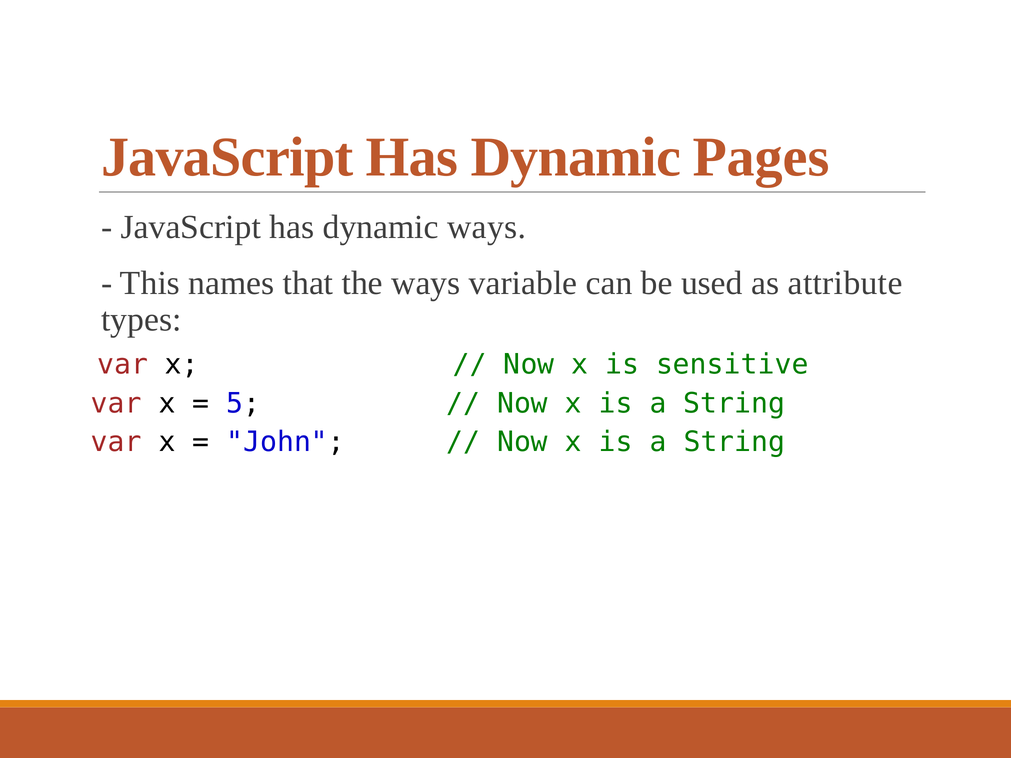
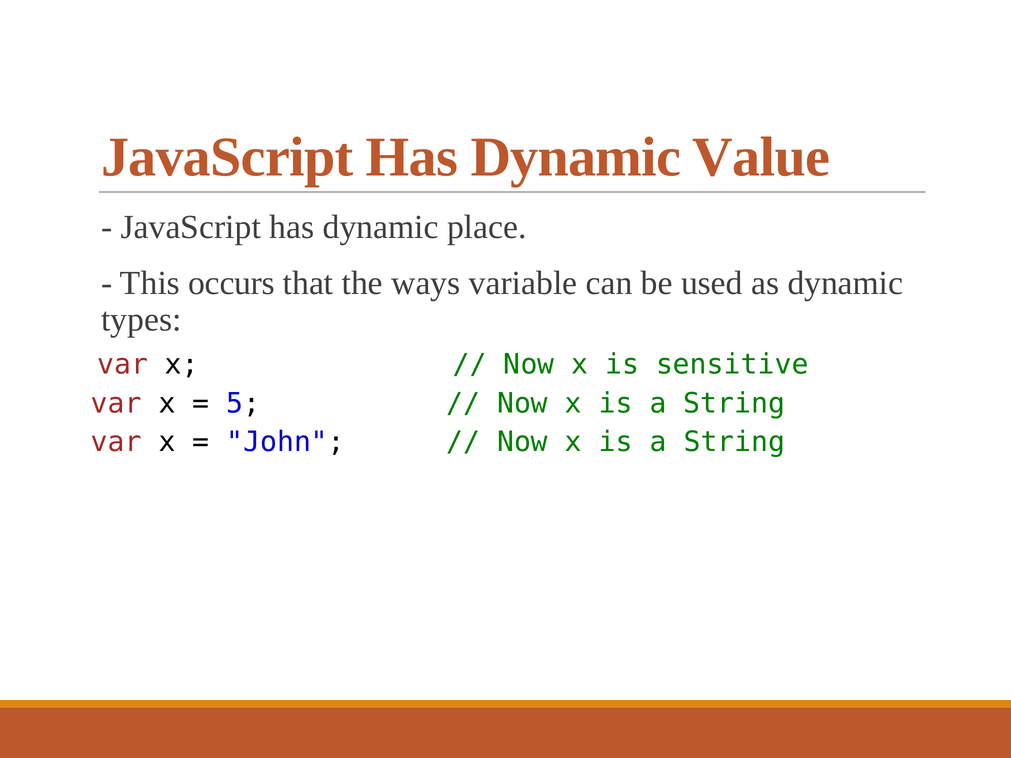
Pages: Pages -> Value
dynamic ways: ways -> place
names: names -> occurs
as attribute: attribute -> dynamic
